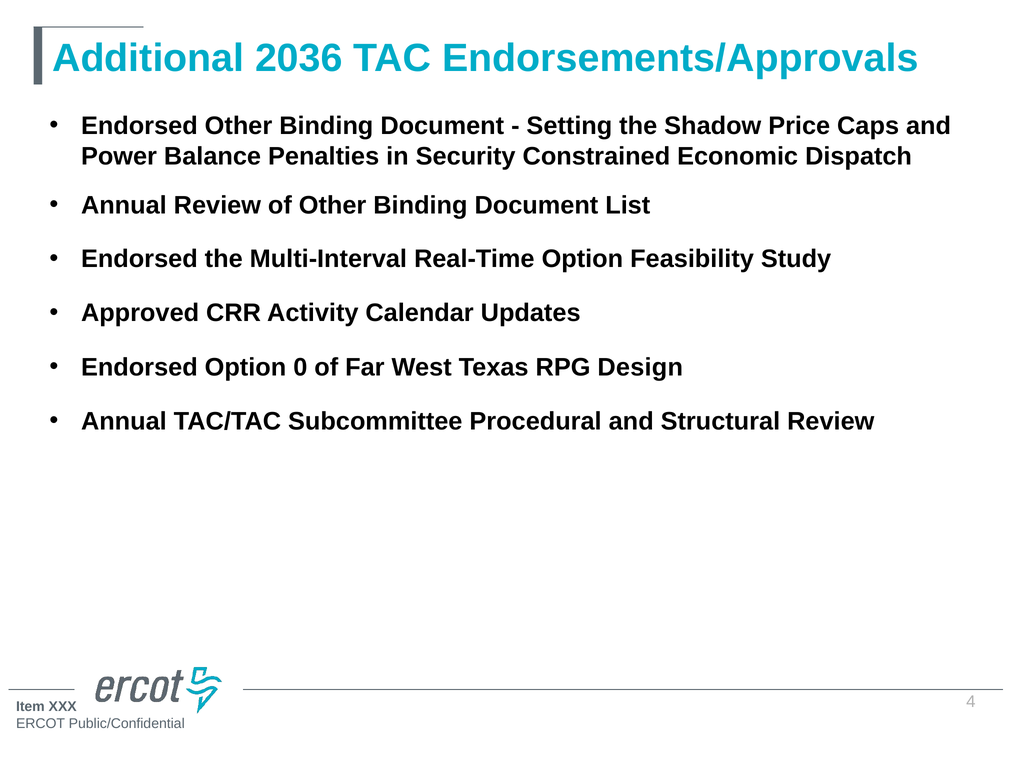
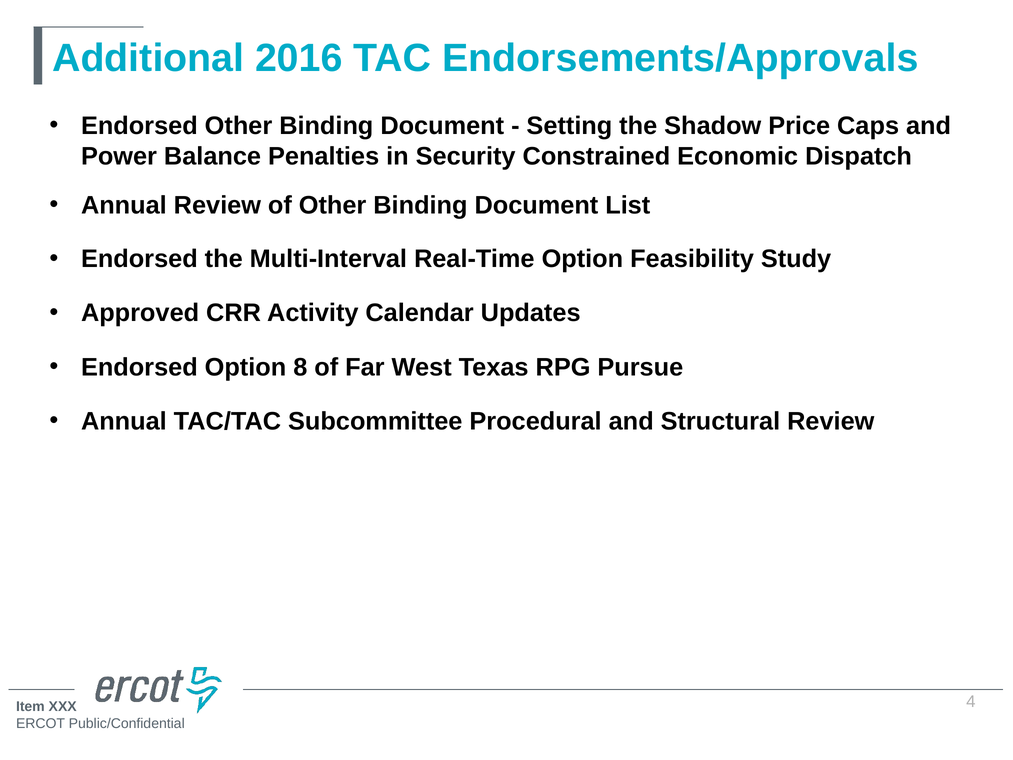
2036: 2036 -> 2016
0: 0 -> 8
Design: Design -> Pursue
